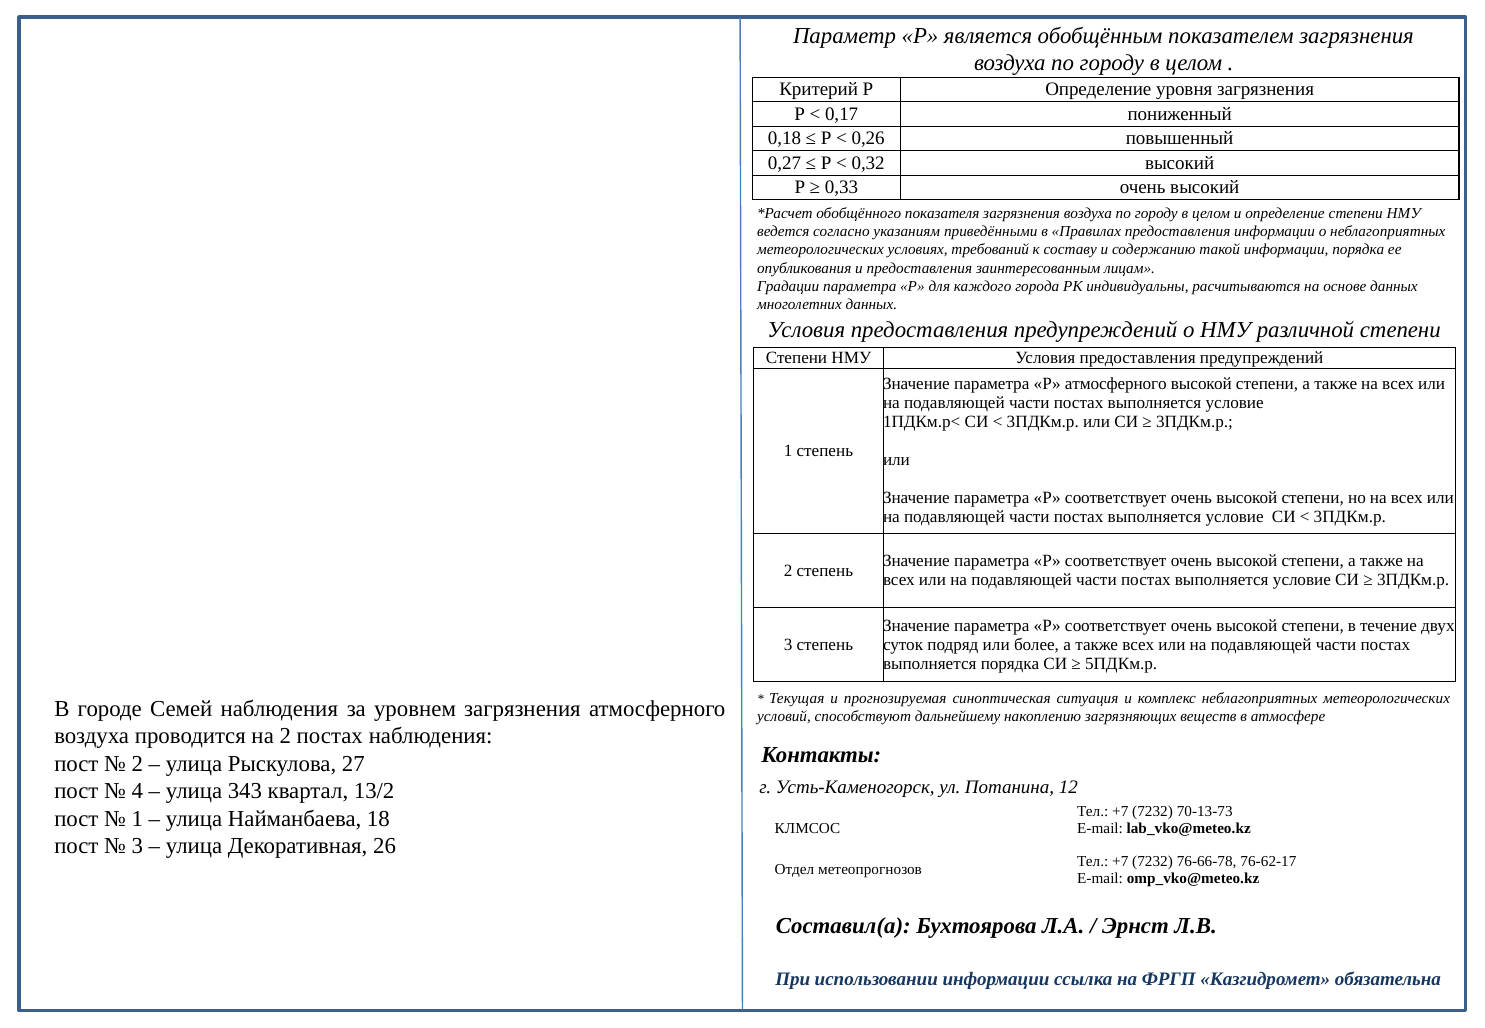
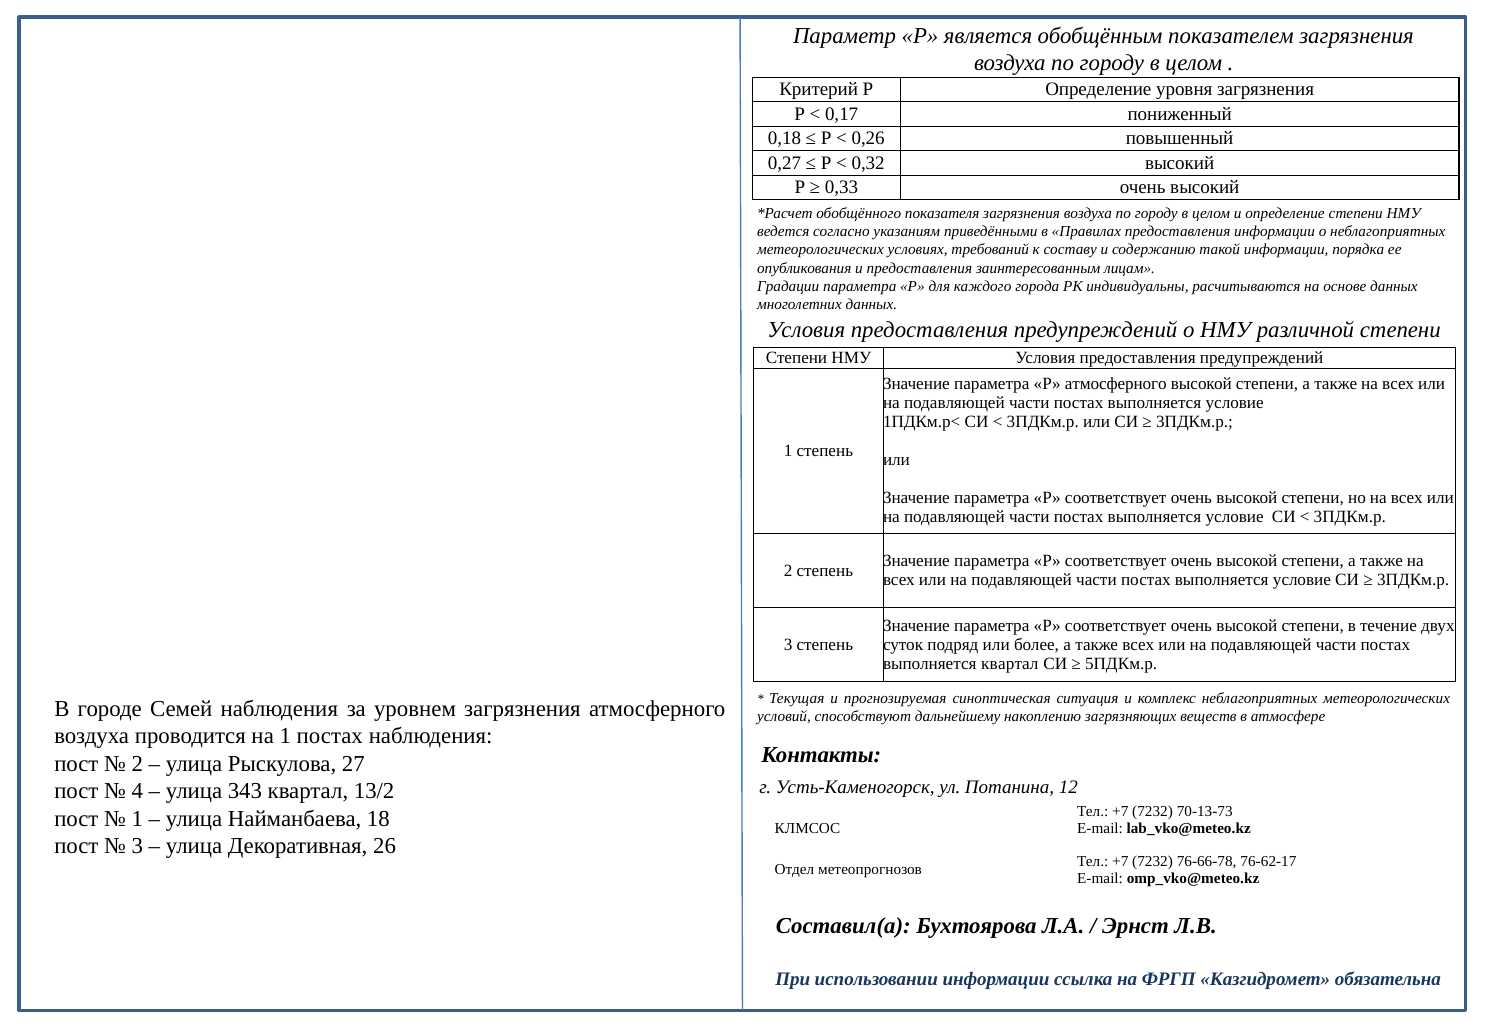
выполняется порядка: порядка -> квартал
на 2: 2 -> 1
